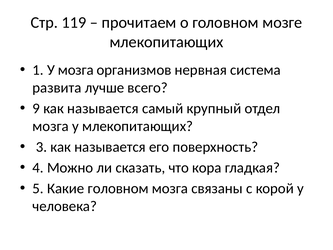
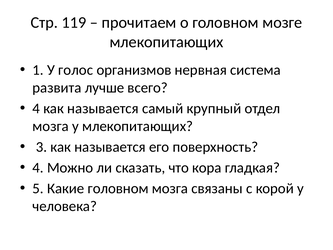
У мозга: мозга -> голос
9 at (36, 108): 9 -> 4
